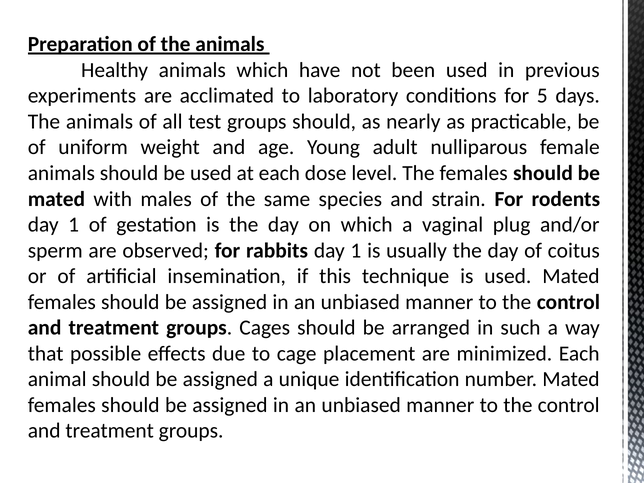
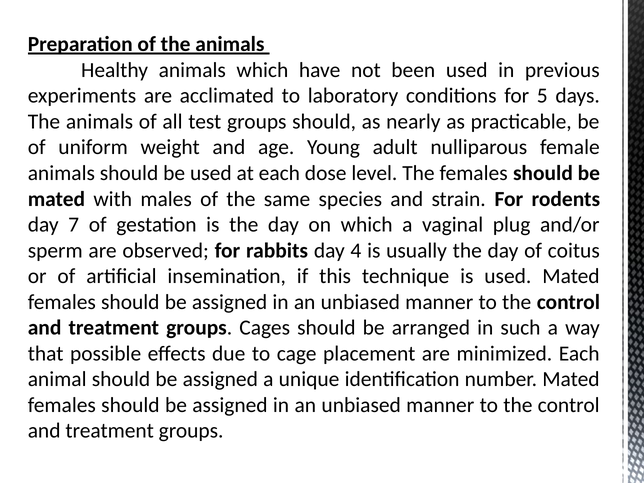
1 at (74, 225): 1 -> 7
rabbits day 1: 1 -> 4
